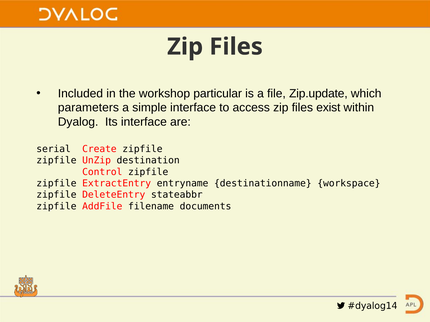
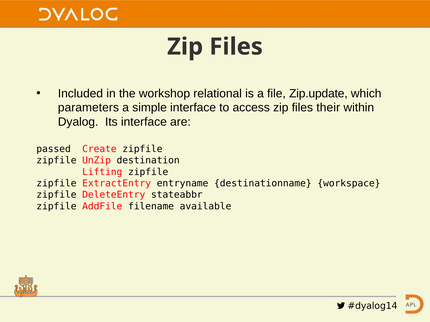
particular: particular -> relational
exist: exist -> their
serial: serial -> passed
Control: Control -> Lifting
documents: documents -> available
